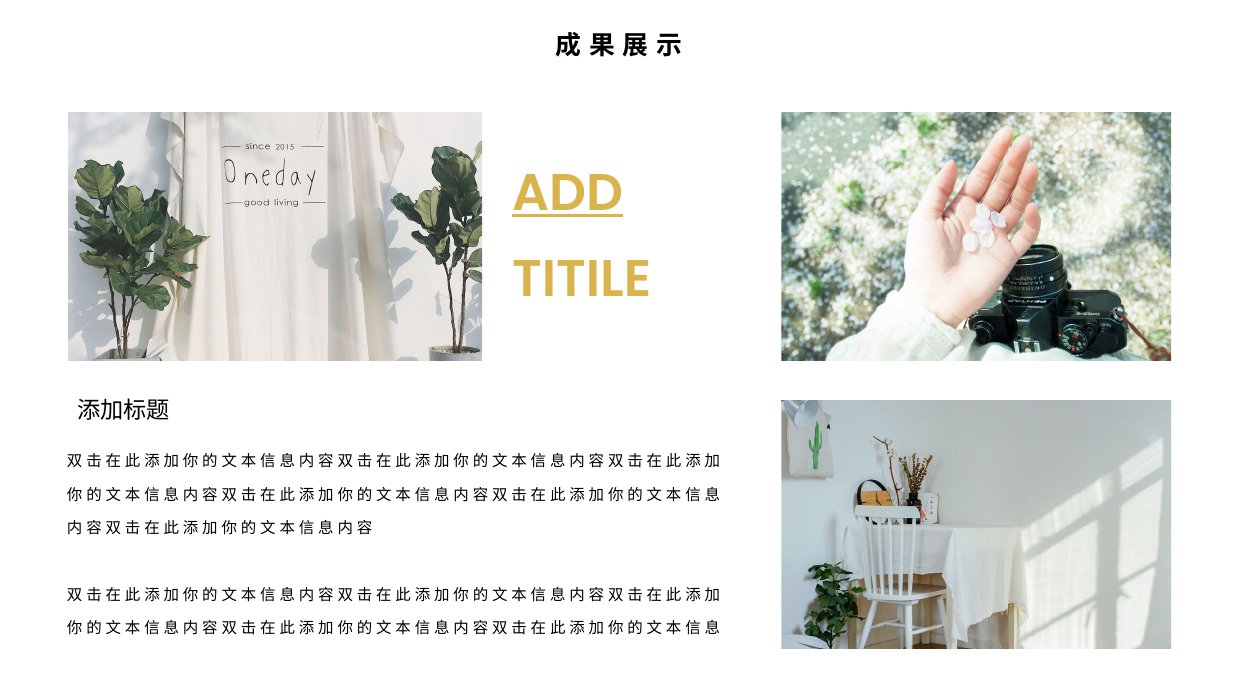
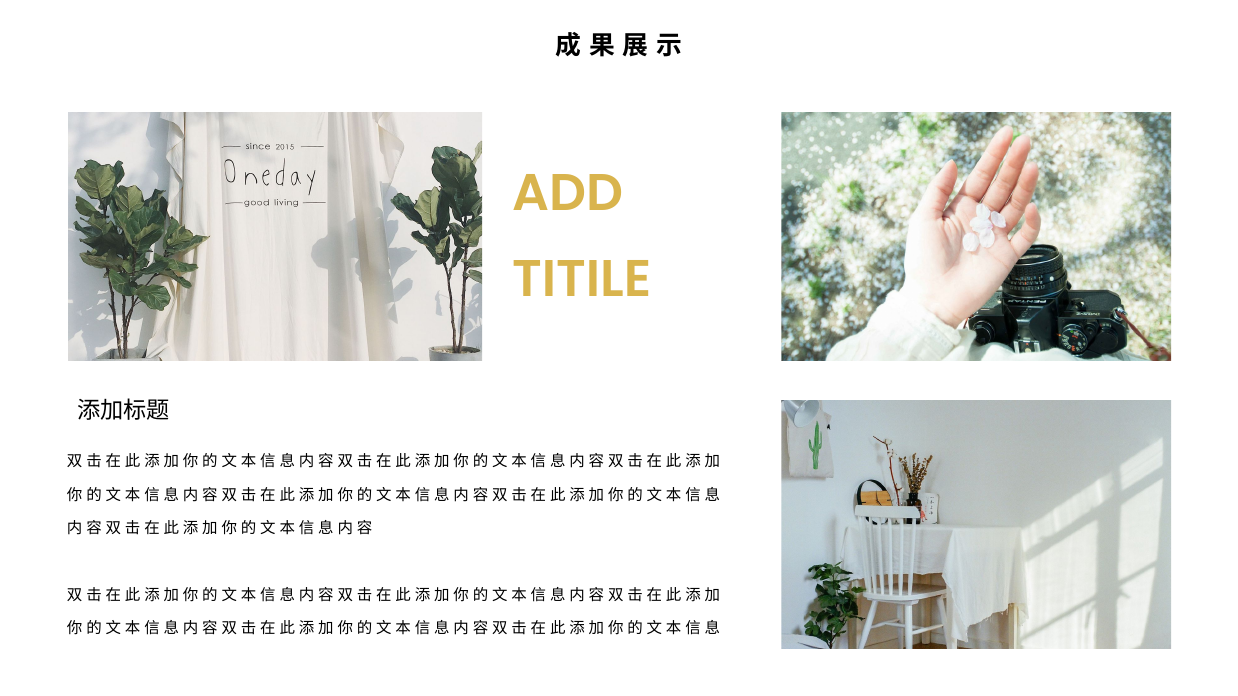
ADD underline: present -> none
